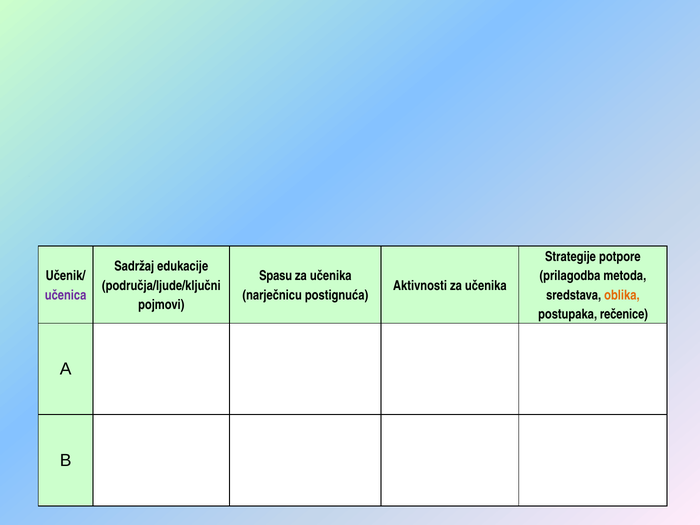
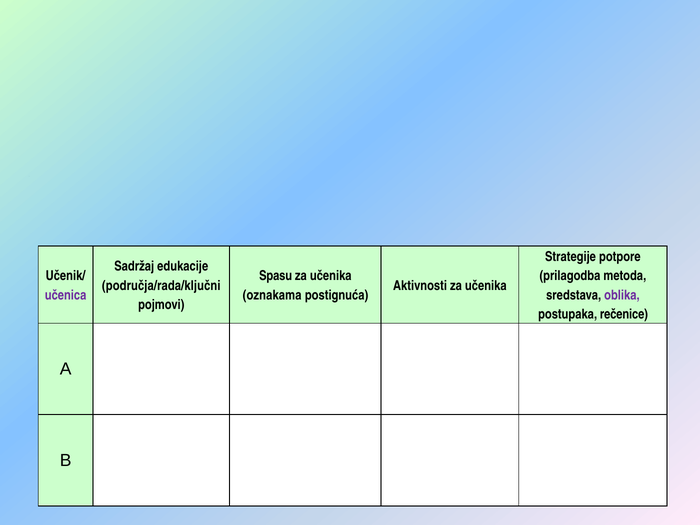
područja/ljude/ključni: područja/ljude/ključni -> područja/rada/ključni
narječnicu: narječnicu -> oznakama
oblika colour: orange -> purple
